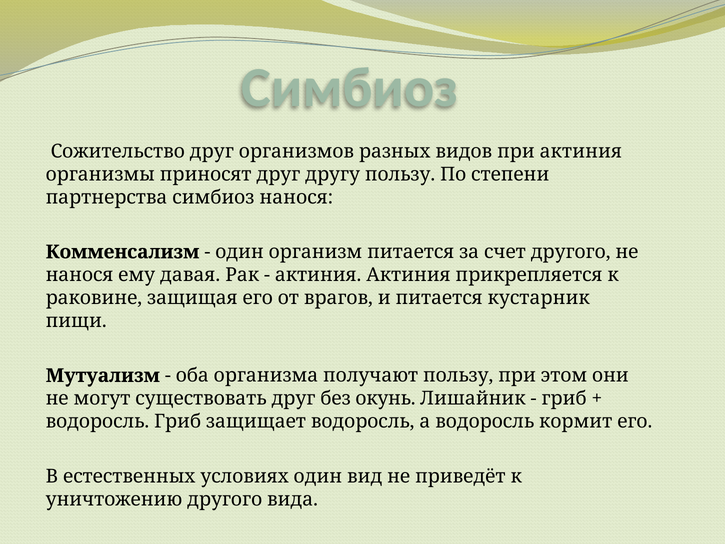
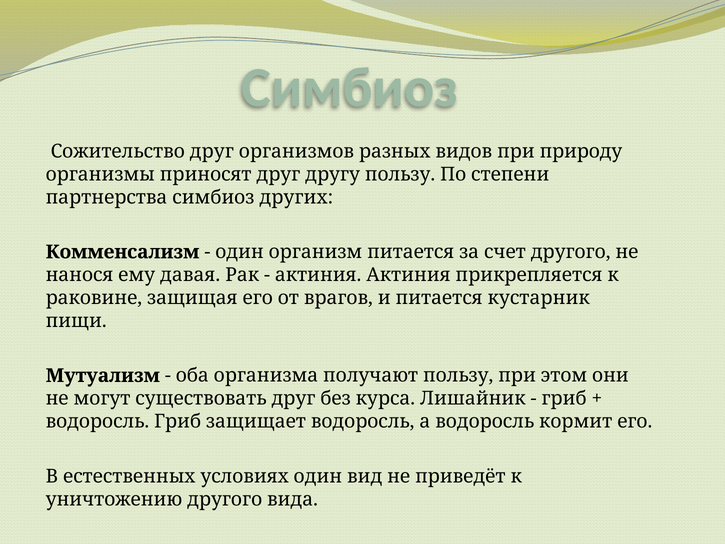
при актиния: актиния -> природу
симбиоз нанося: нанося -> других
окунь: окунь -> курса
